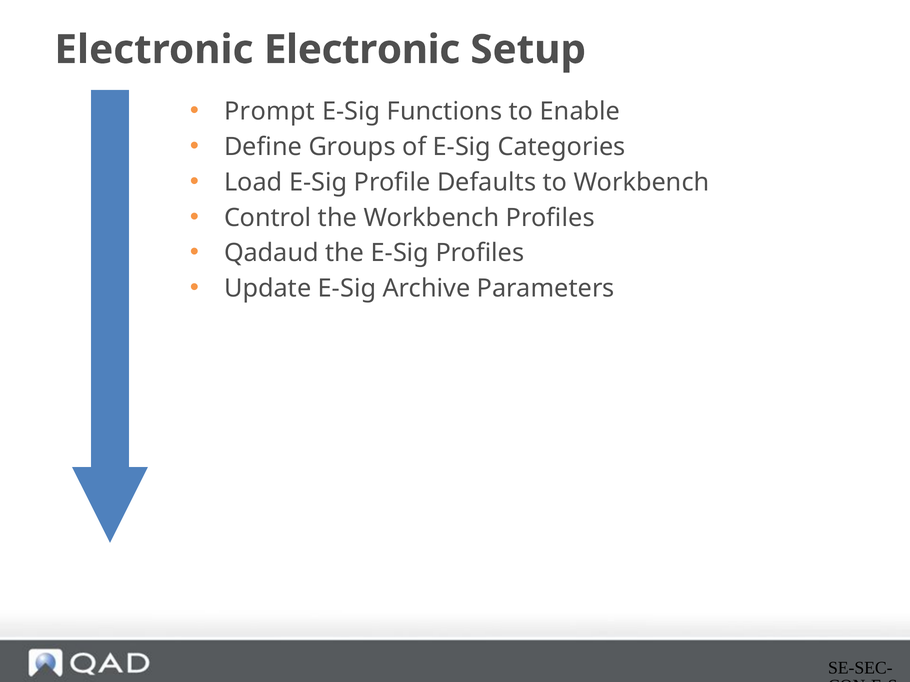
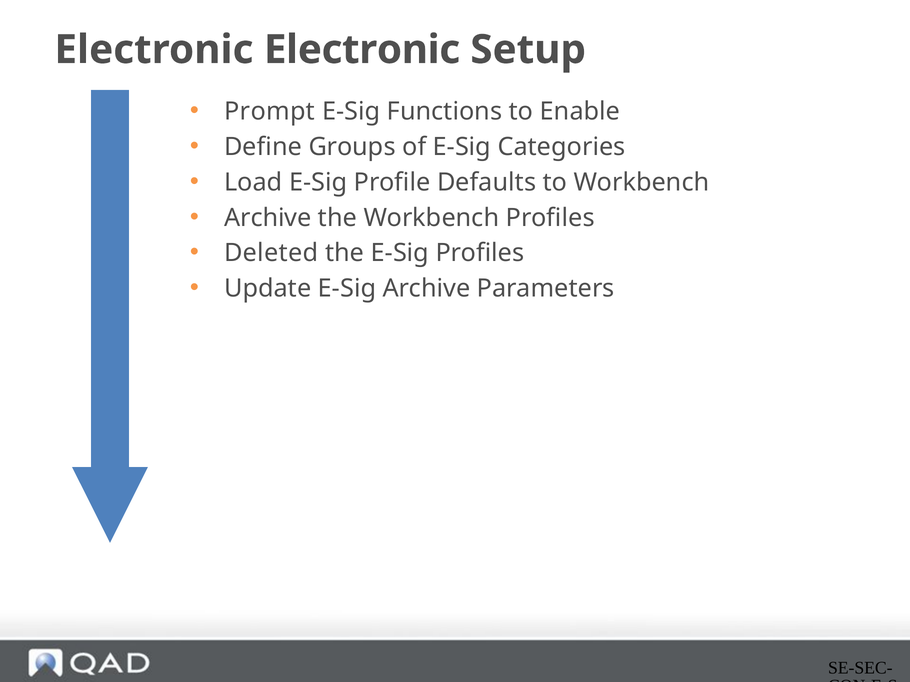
Control at (268, 218): Control -> Archive
Qadaud: Qadaud -> Deleted
